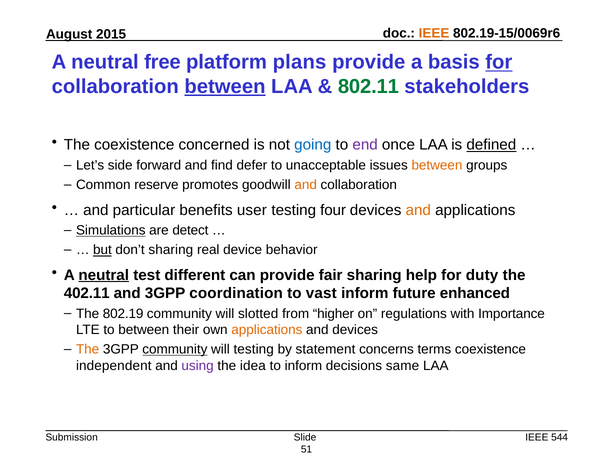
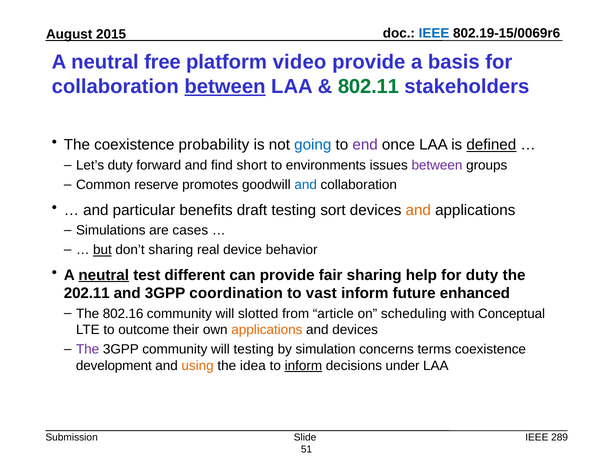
IEEE at (434, 33) colour: orange -> blue
plans: plans -> video
for at (499, 62) underline: present -> none
concerned: concerned -> probability
Let’s side: side -> duty
defer: defer -> short
unacceptable: unacceptable -> environments
between at (437, 165) colour: orange -> purple
and at (306, 185) colour: orange -> blue
user: user -> draft
four: four -> sort
Simulations underline: present -> none
detect: detect -> cases
402.11: 402.11 -> 202.11
802.19: 802.19 -> 802.16
higher: higher -> article
regulations: regulations -> scheduling
Importance: Importance -> Conceptual
to between: between -> outcome
The at (88, 350) colour: orange -> purple
community at (175, 350) underline: present -> none
statement: statement -> simulation
independent: independent -> development
using colour: purple -> orange
inform at (303, 366) underline: none -> present
same: same -> under
544: 544 -> 289
